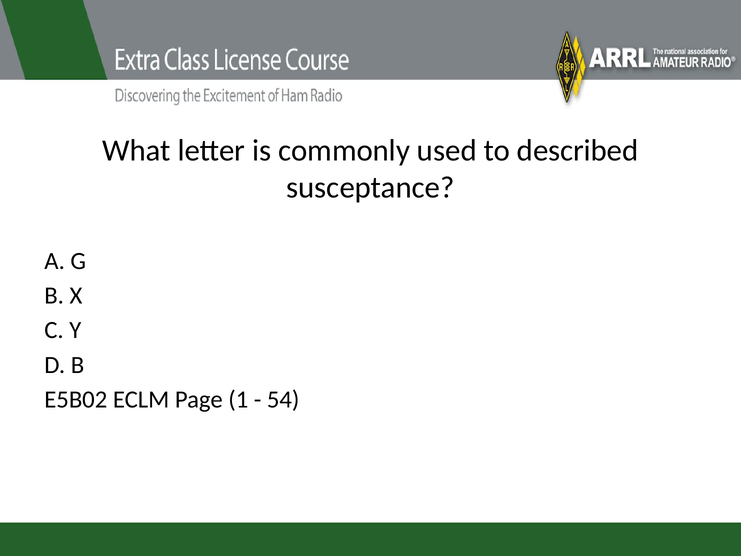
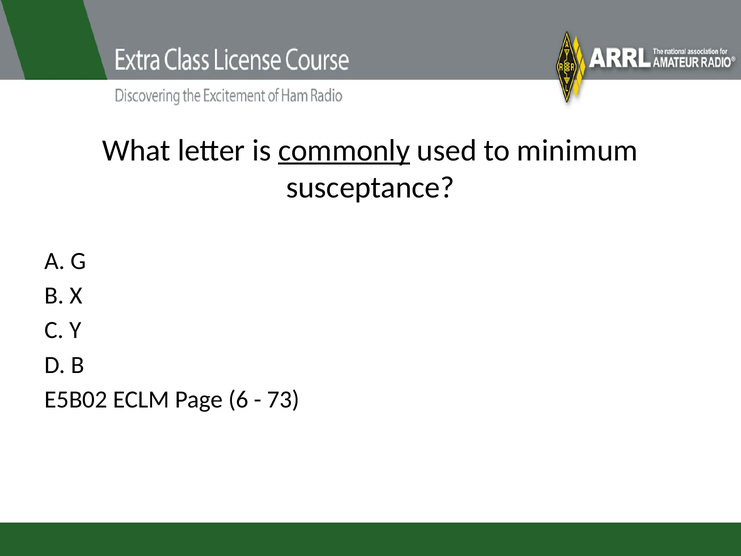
commonly underline: none -> present
described: described -> minimum
1: 1 -> 6
54: 54 -> 73
